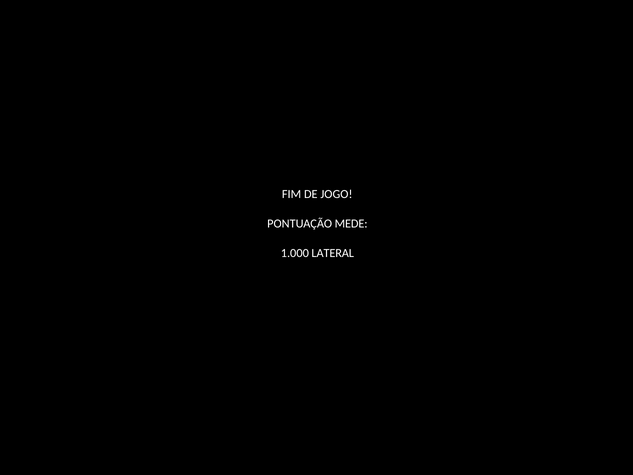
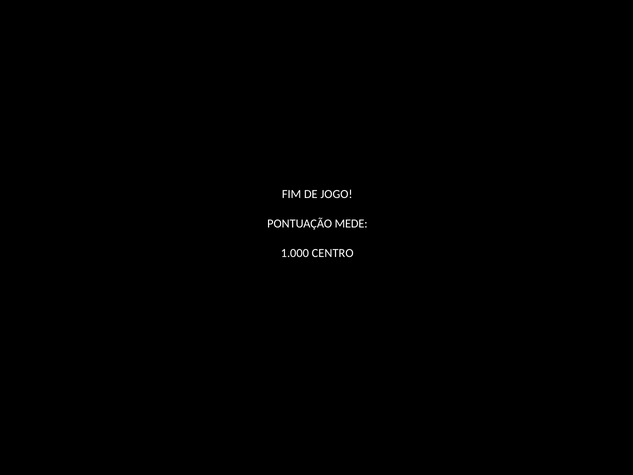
LATERAL: LATERAL -> CENTRO
